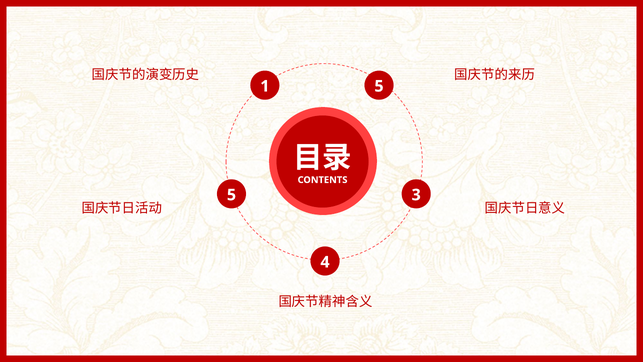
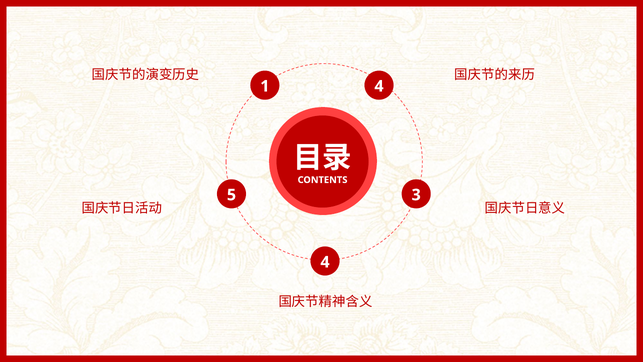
1 5: 5 -> 4
